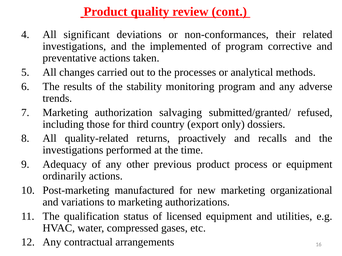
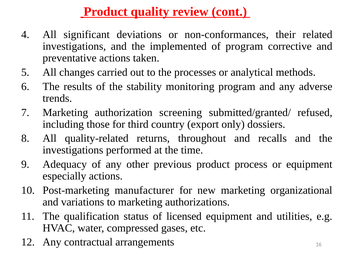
salvaging: salvaging -> screening
proactively: proactively -> throughout
ordinarily: ordinarily -> especially
manufactured: manufactured -> manufacturer
